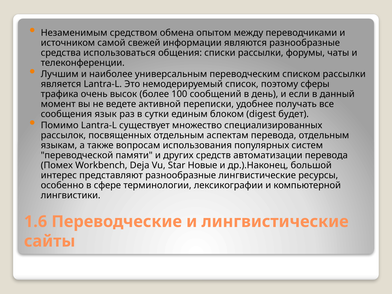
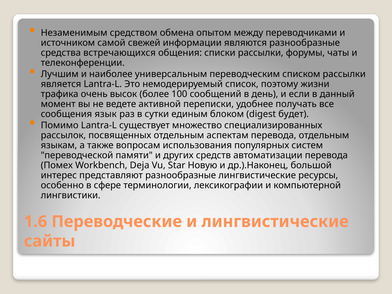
использоваться: использоваться -> встречающихся
сферы: сферы -> жизни
Новые: Новые -> Новую
